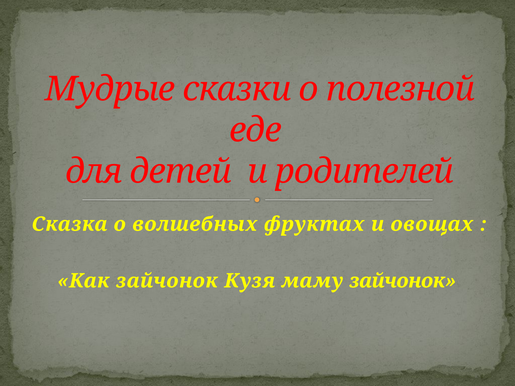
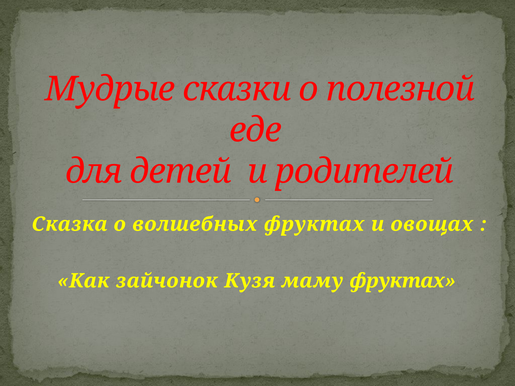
маму зайчонок: зайчонок -> фруктах
